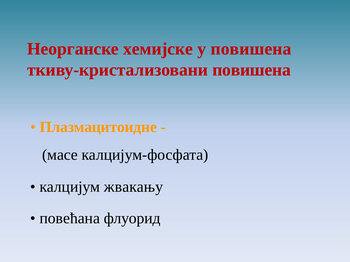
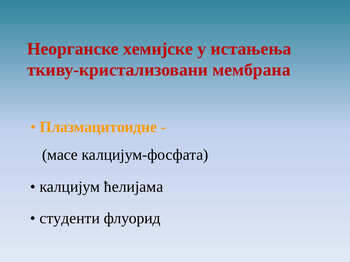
у повишена: повишена -> истањења
ткиву-кристализовани повишена: повишена -> мембрана
жвакању: жвакању -> ћелијама
повећана: повећана -> студенти
